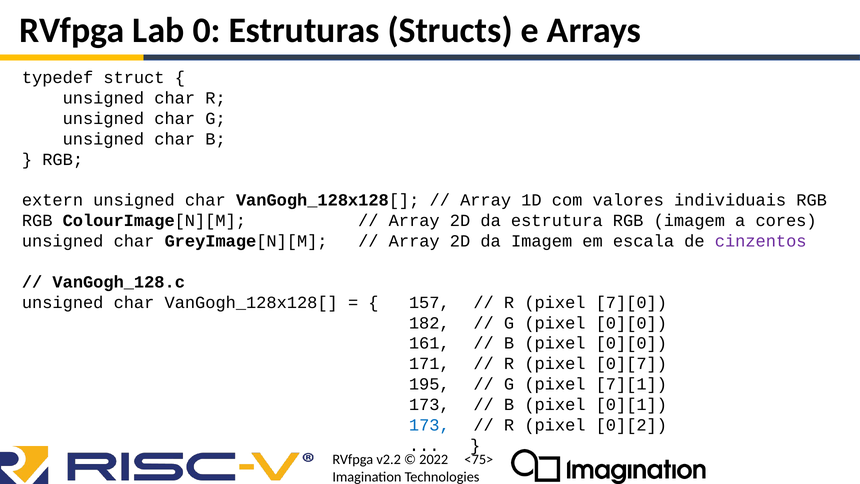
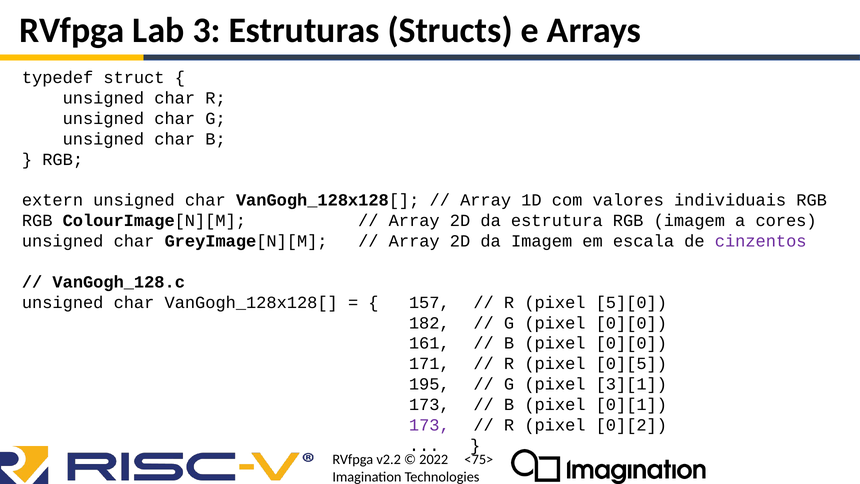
0: 0 -> 3
7][0: 7][0 -> 5][0
0][7: 0][7 -> 0][5
7][1: 7][1 -> 3][1
173 at (429, 425) colour: blue -> purple
